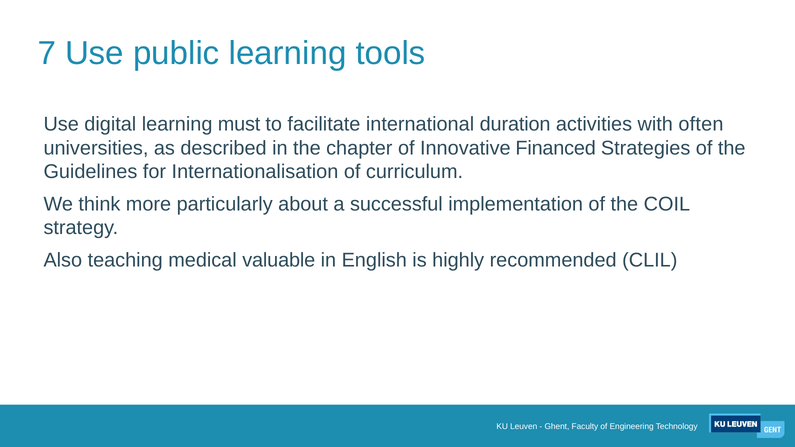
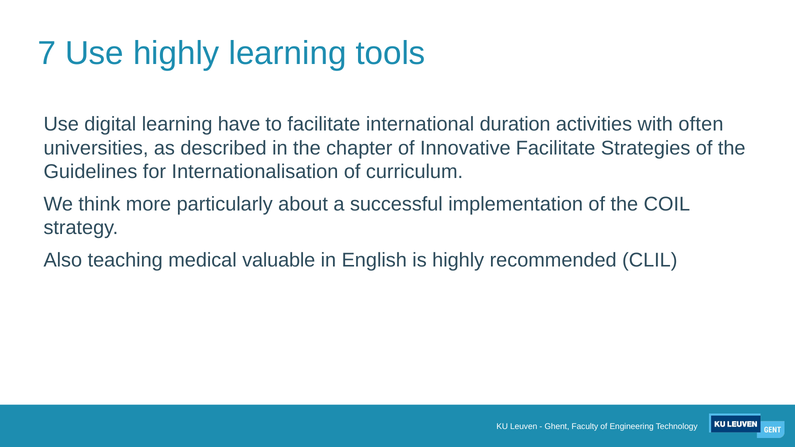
Use public: public -> highly
must: must -> have
Innovative Financed: Financed -> Facilitate
